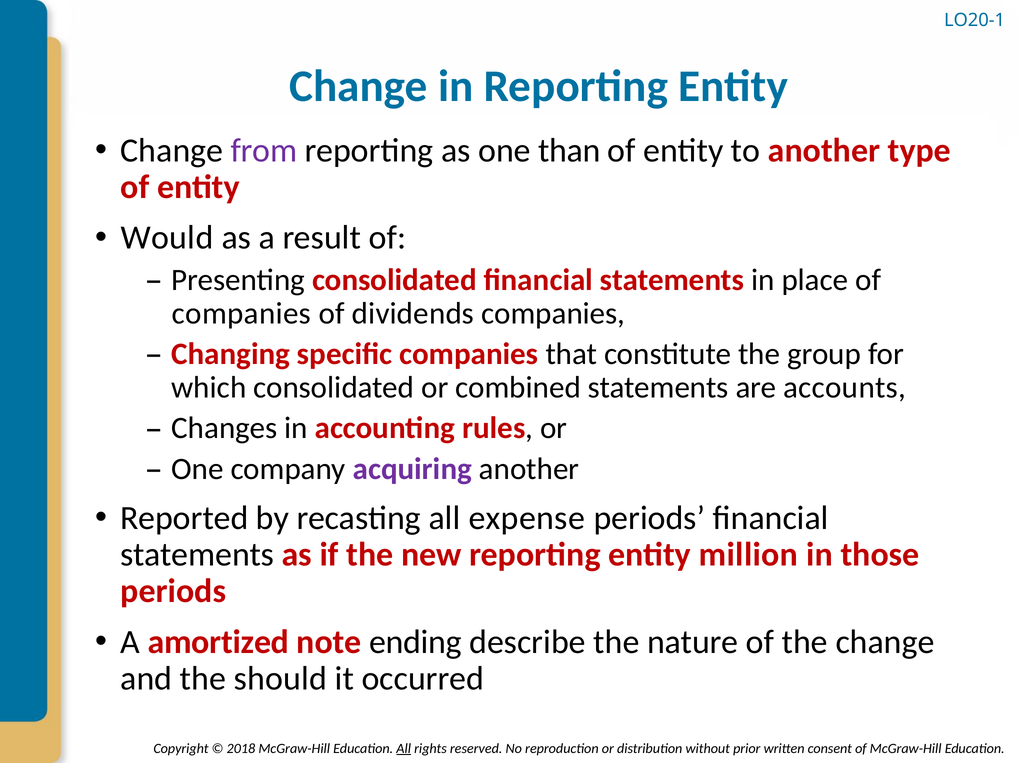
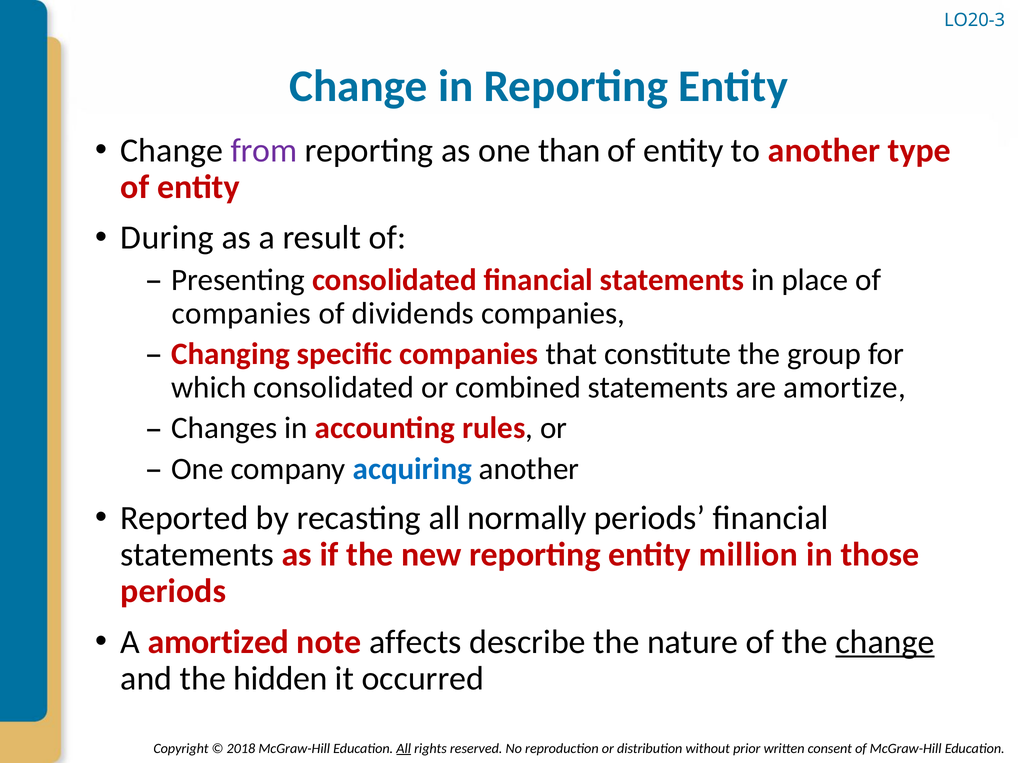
LO20-1: LO20-1 -> LO20-3
Would: Would -> During
accounts: accounts -> amortize
acquiring colour: purple -> blue
expense: expense -> normally
ending: ending -> affects
change at (885, 642) underline: none -> present
should: should -> hidden
